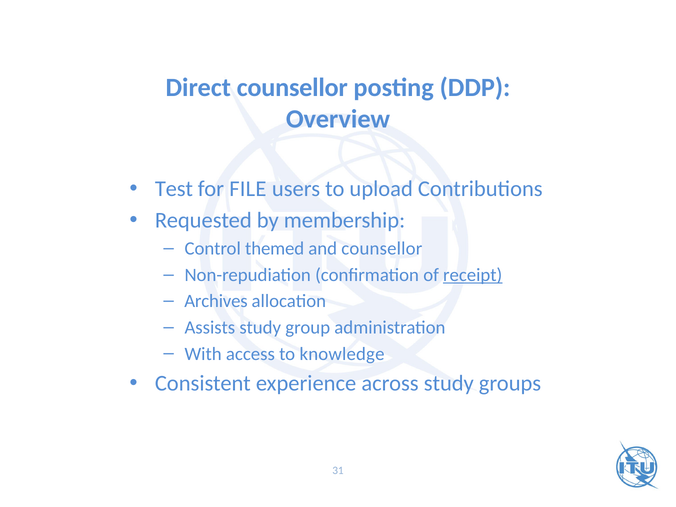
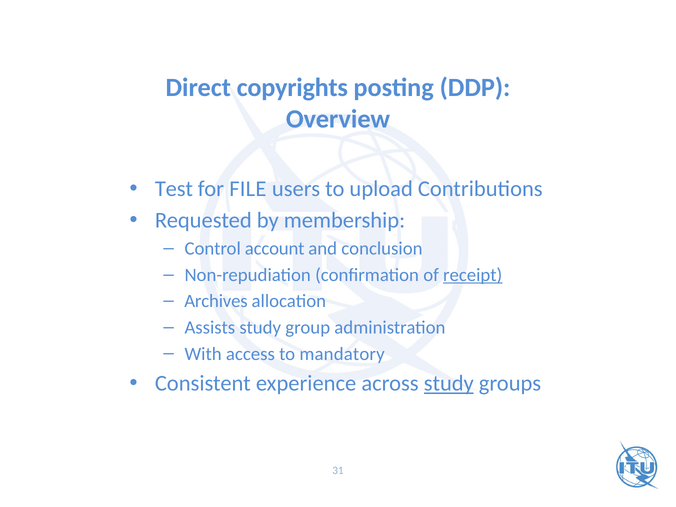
Direct counsellor: counsellor -> copyrights
themed: themed -> account
and counsellor: counsellor -> conclusion
knowledge: knowledge -> mandatory
study at (449, 383) underline: none -> present
